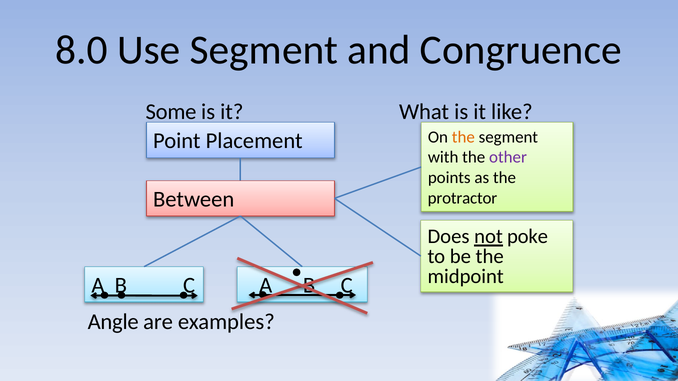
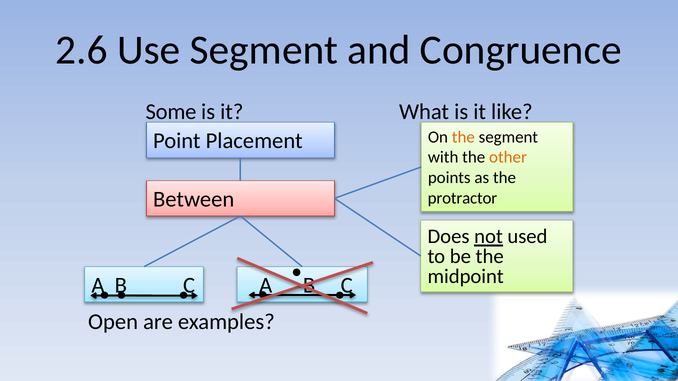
8.0: 8.0 -> 2.6
other colour: purple -> orange
poke: poke -> used
Angle: Angle -> Open
